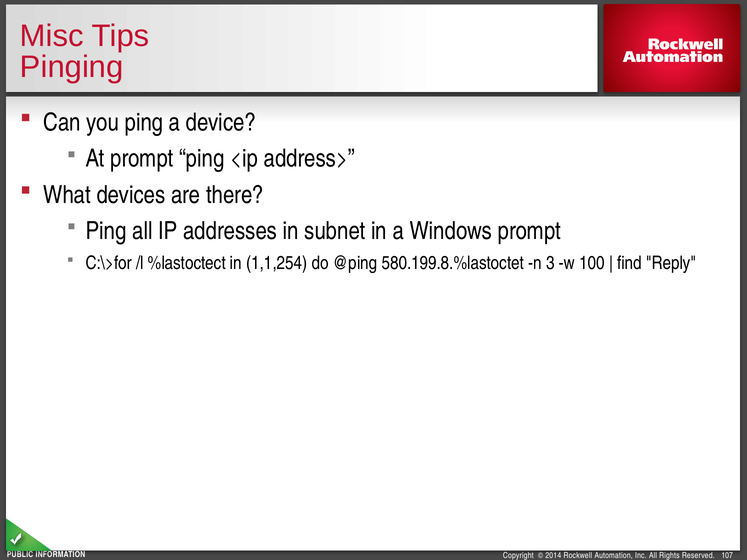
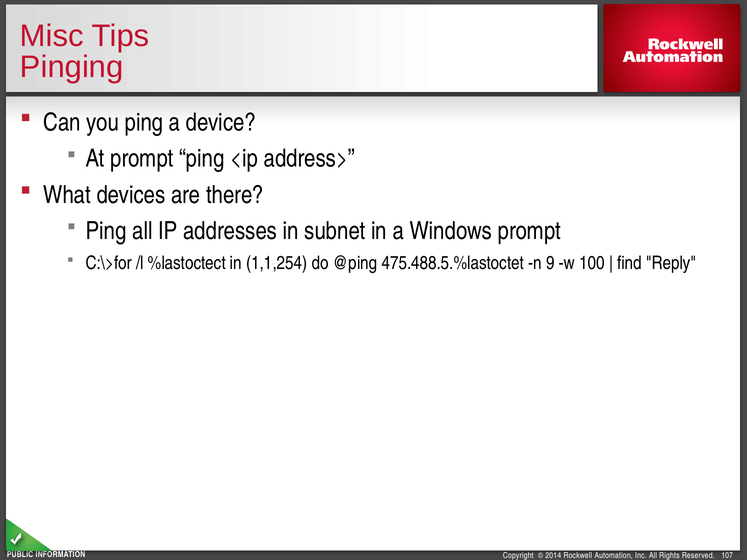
580.199.8.%lastoctet: 580.199.8.%lastoctet -> 475.488.5.%lastoctet
3: 3 -> 9
